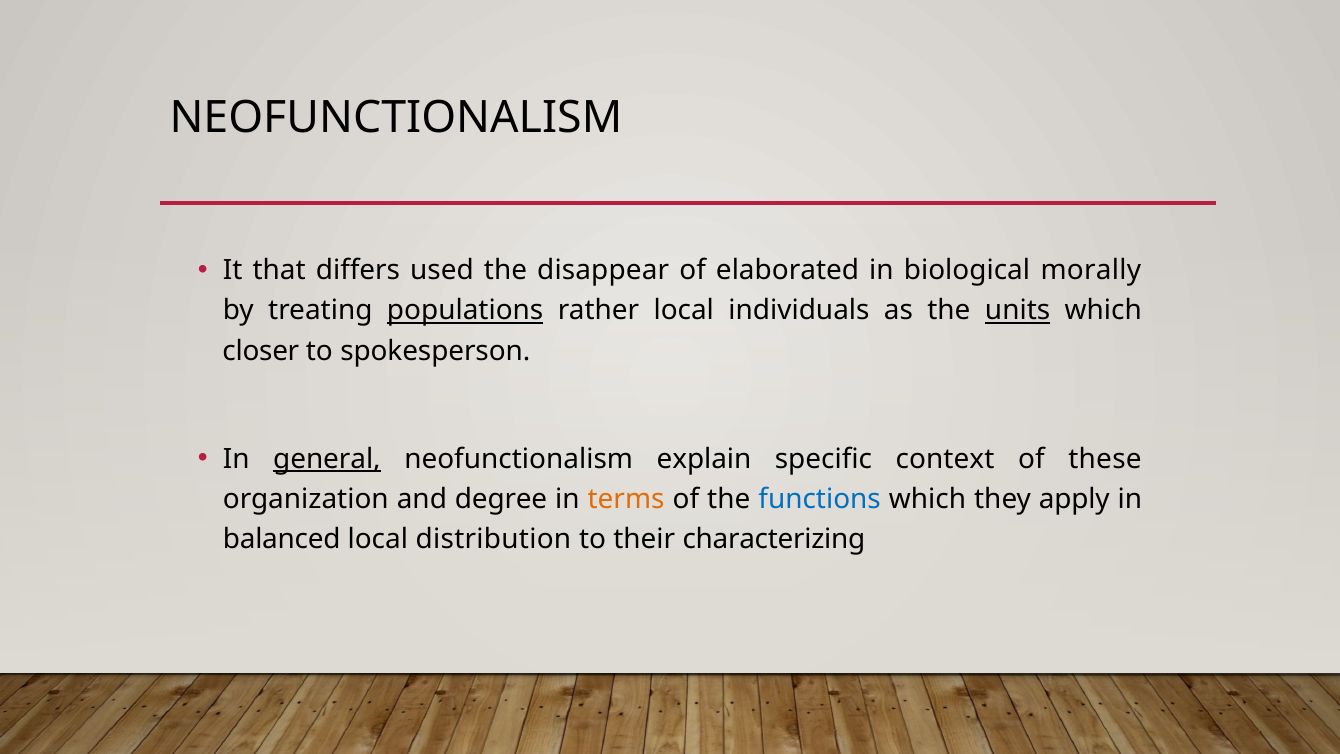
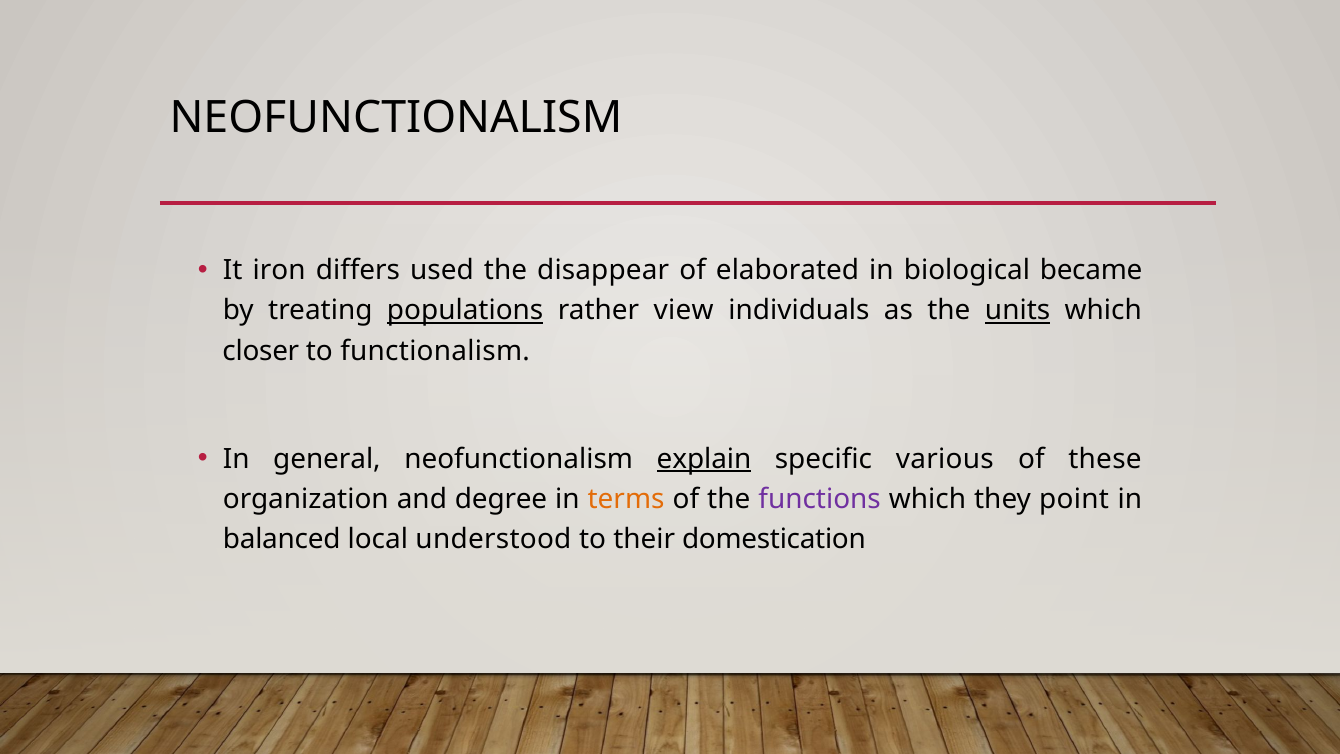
that: that -> iron
morally: morally -> became
rather local: local -> view
spokesperson: spokesperson -> functionalism
general underline: present -> none
explain underline: none -> present
context: context -> various
functions colour: blue -> purple
apply: apply -> point
distribution: distribution -> understood
characterizing: characterizing -> domestication
